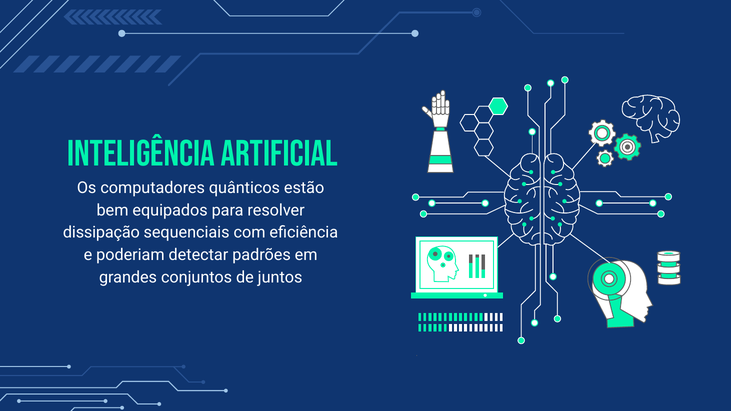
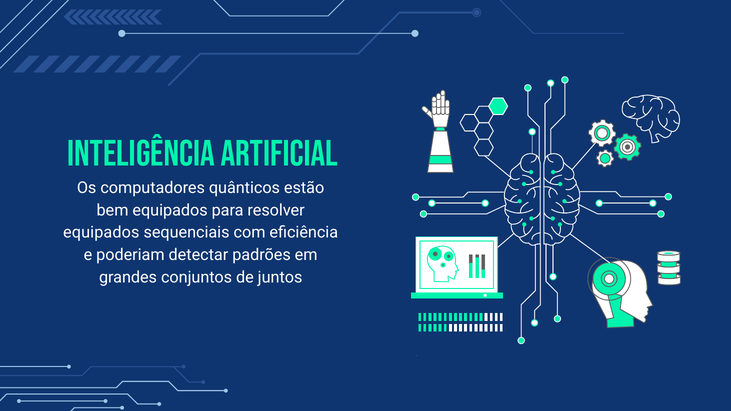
dissipação at (101, 233): dissipação -> equipados
